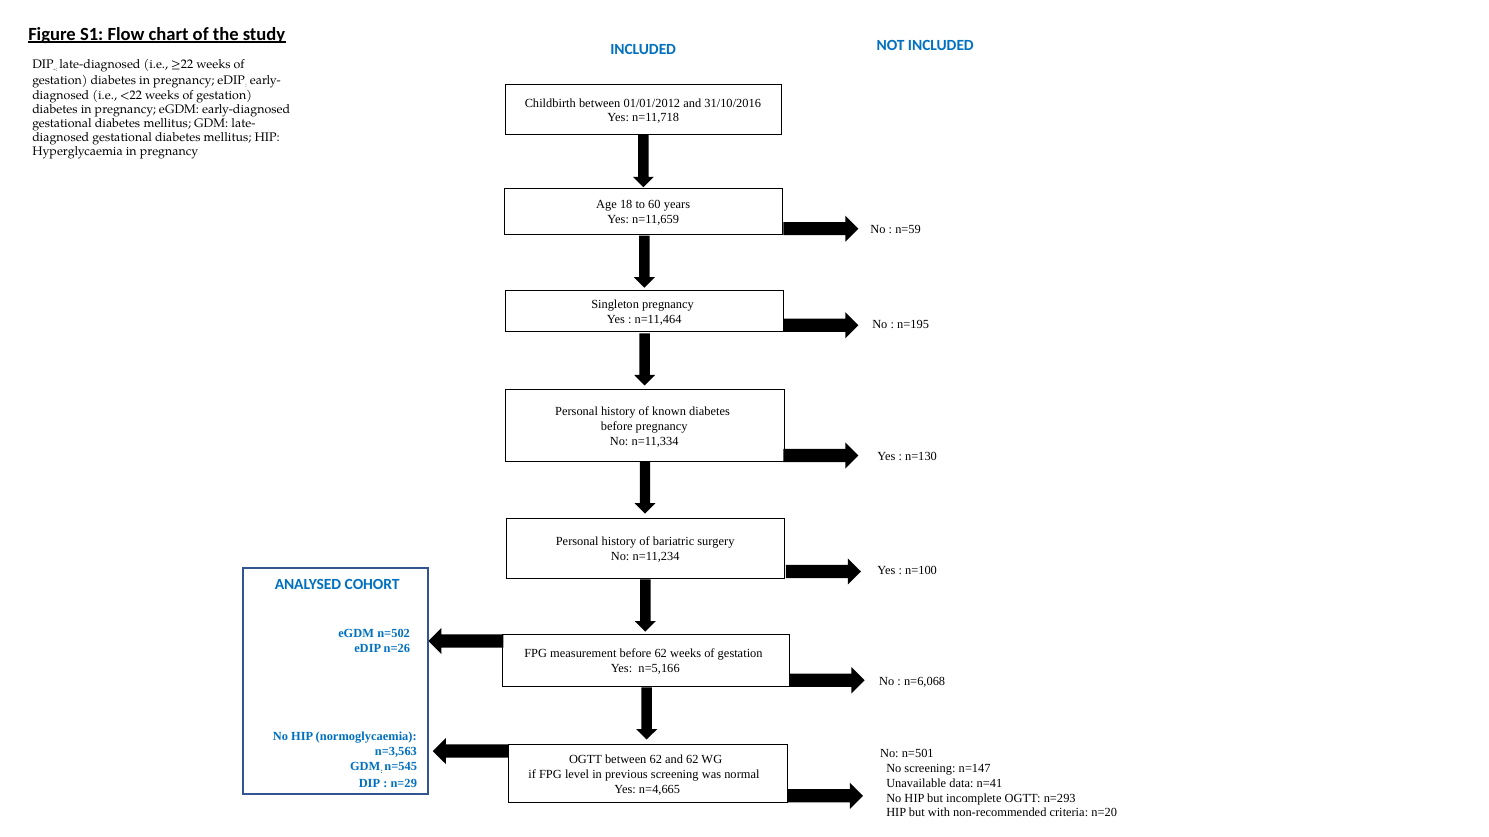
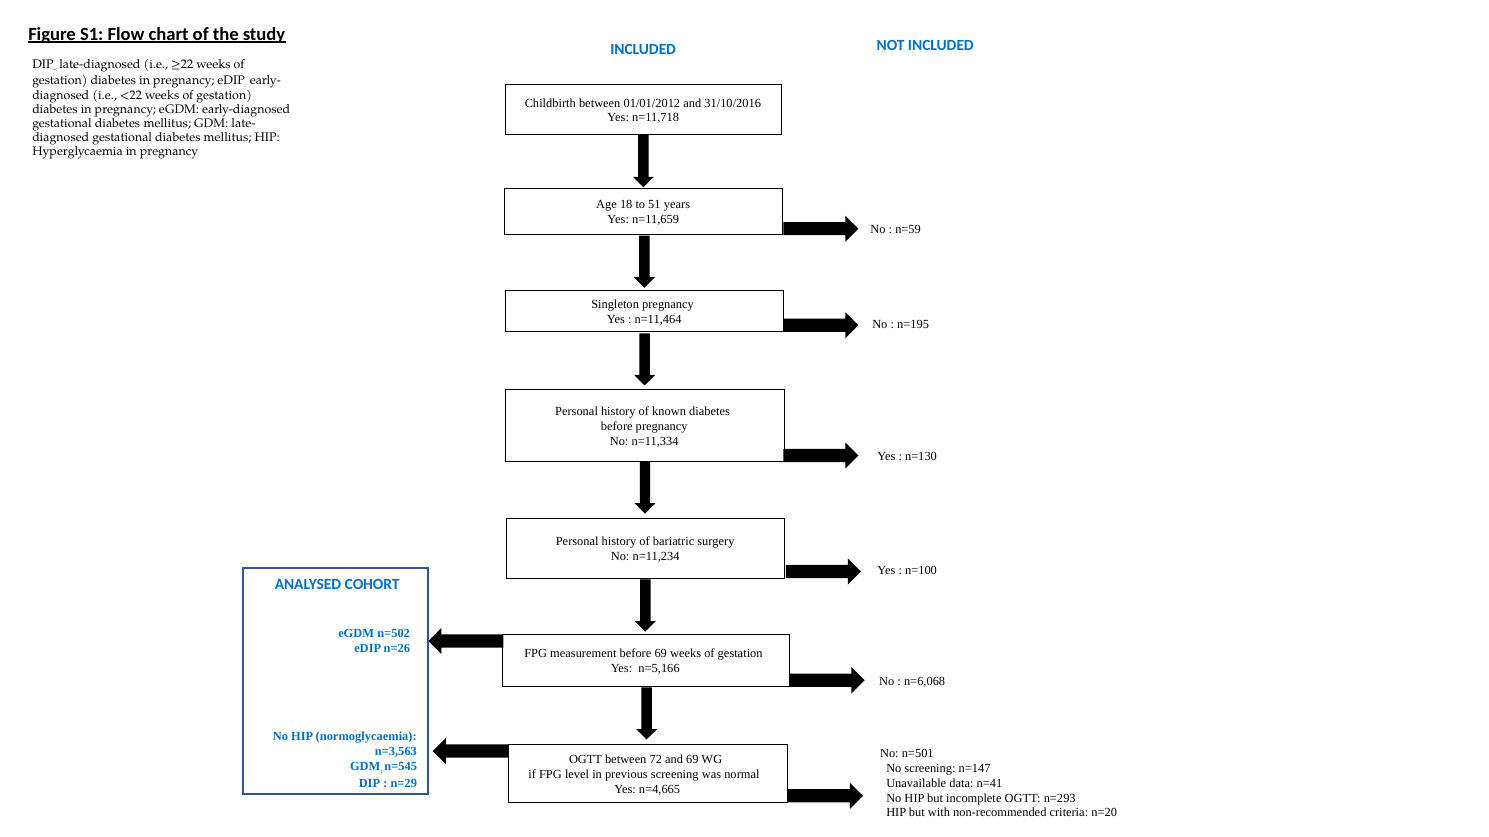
60: 60 -> 51
before 62: 62 -> 69
between 62: 62 -> 72
and 62: 62 -> 69
